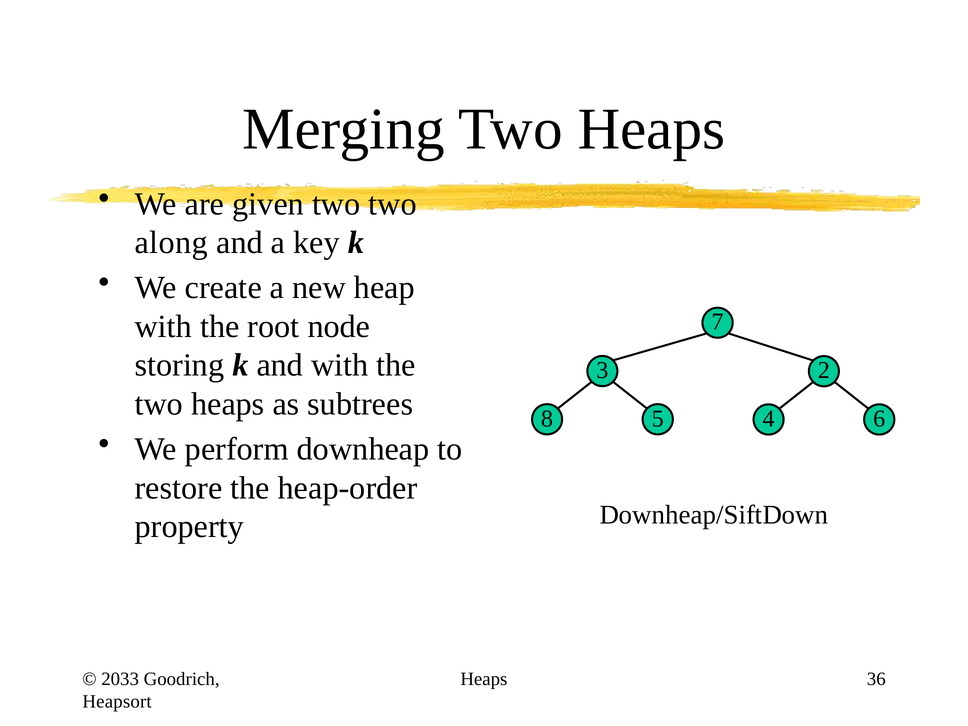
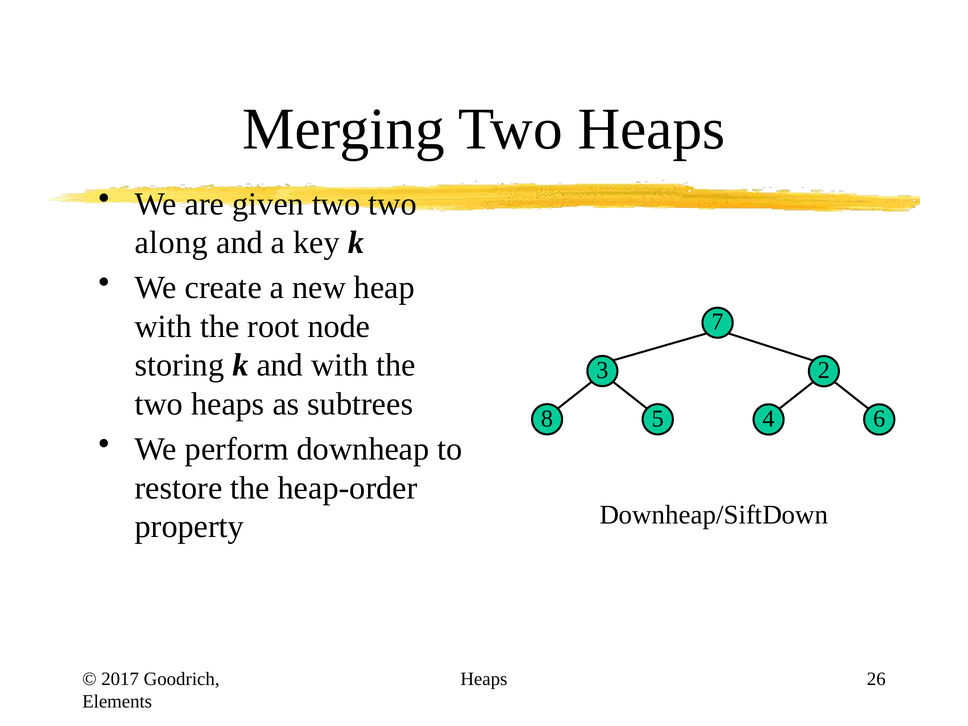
2033: 2033 -> 2017
36: 36 -> 26
Heapsort: Heapsort -> Elements
